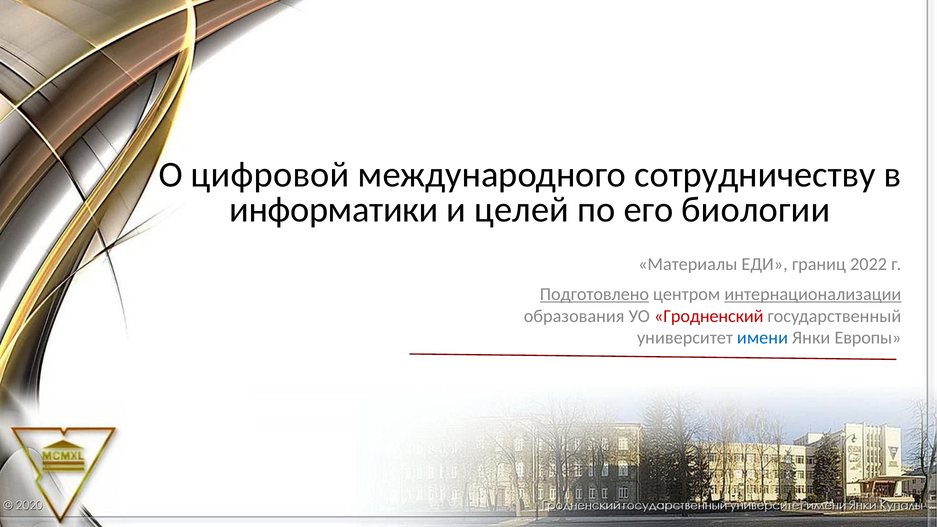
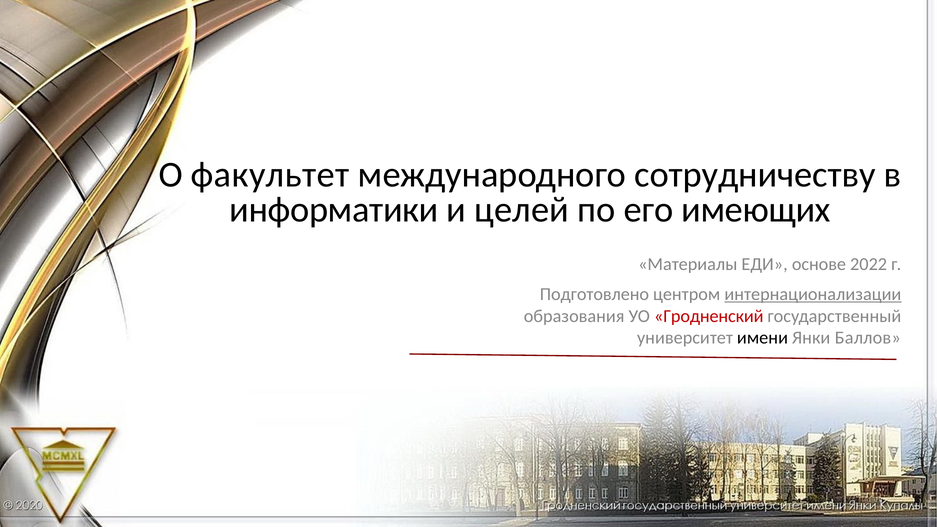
цифровой: цифровой -> факультет
биологии: биологии -> имеющих
границ: границ -> основе
Подготовлено underline: present -> none
имени colour: blue -> black
Европы: Европы -> Баллов
